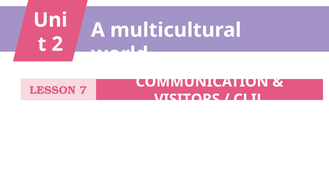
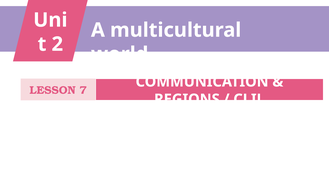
VISITORS: VISITORS -> REGIONS
